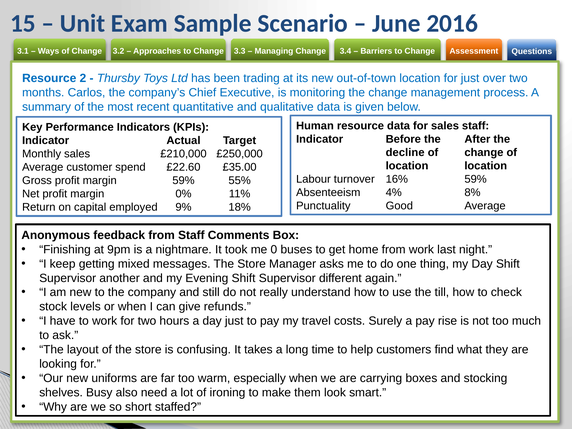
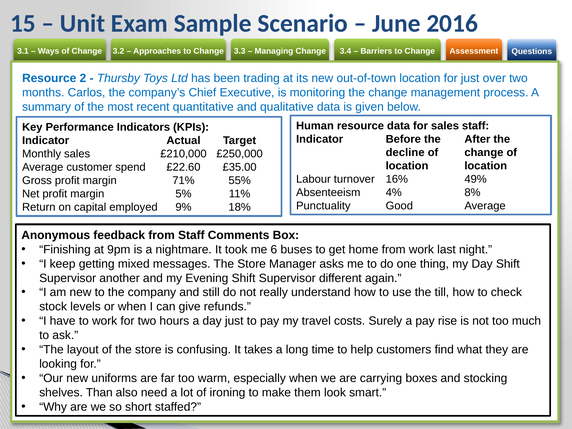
16% 59%: 59% -> 49%
margin 59%: 59% -> 71%
0%: 0% -> 5%
0: 0 -> 6
Busy: Busy -> Than
